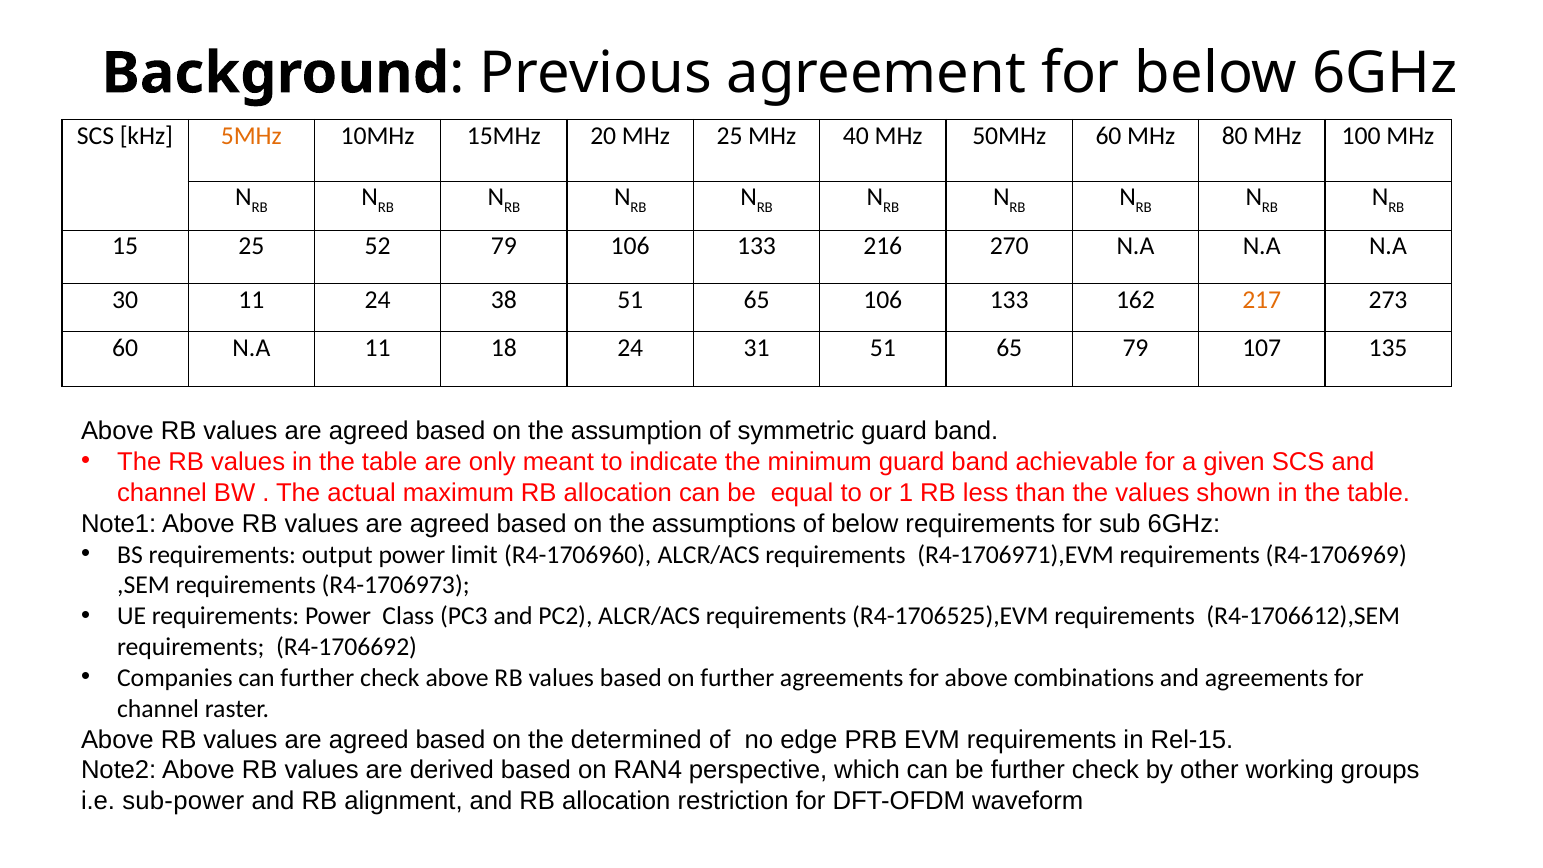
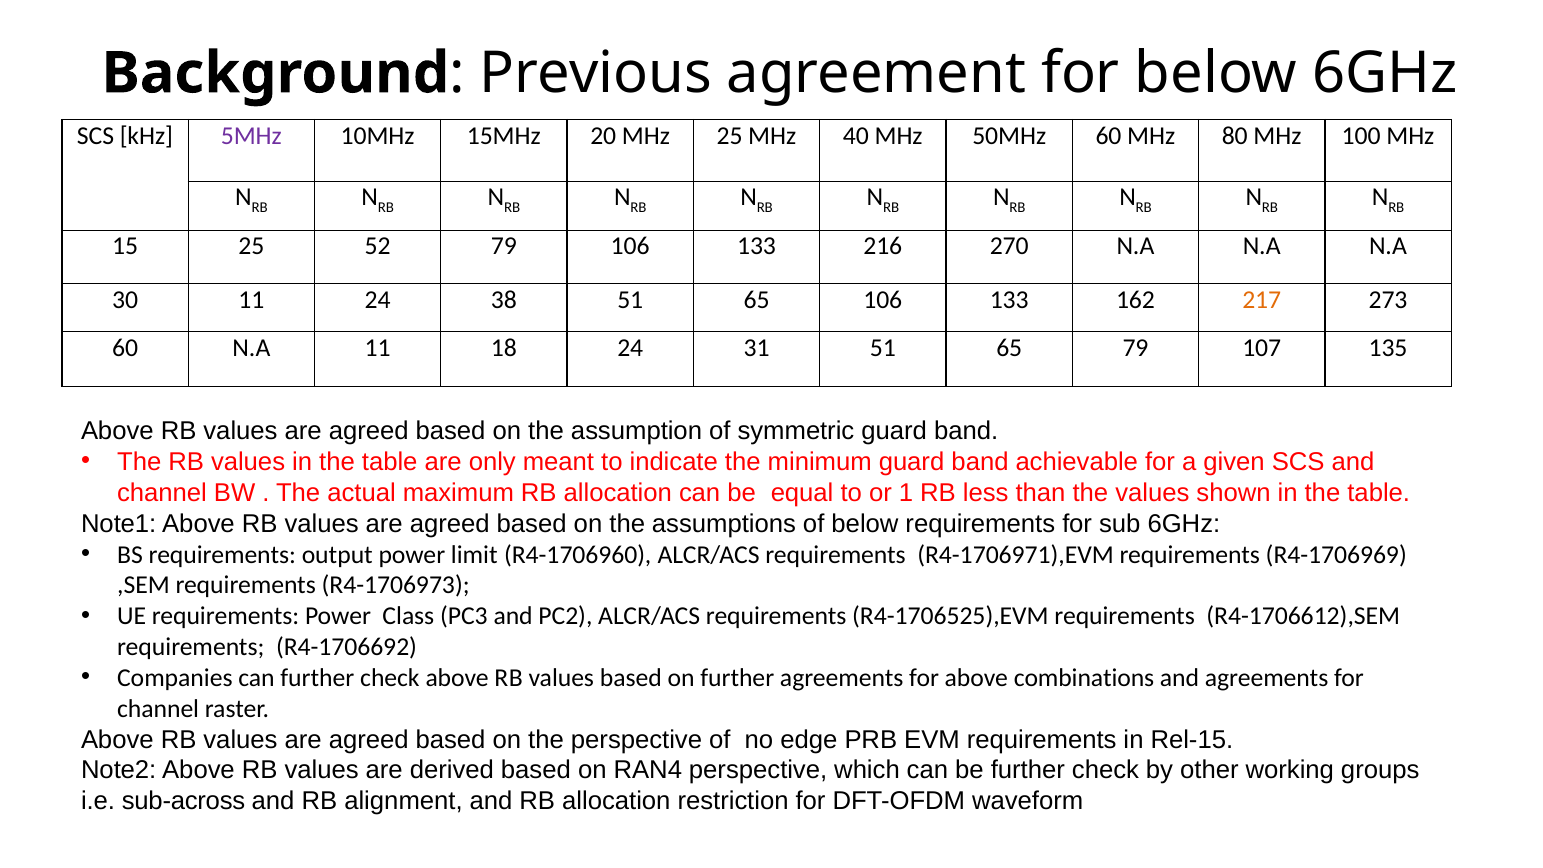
5MHz colour: orange -> purple
the determined: determined -> perspective
sub-power: sub-power -> sub-across
